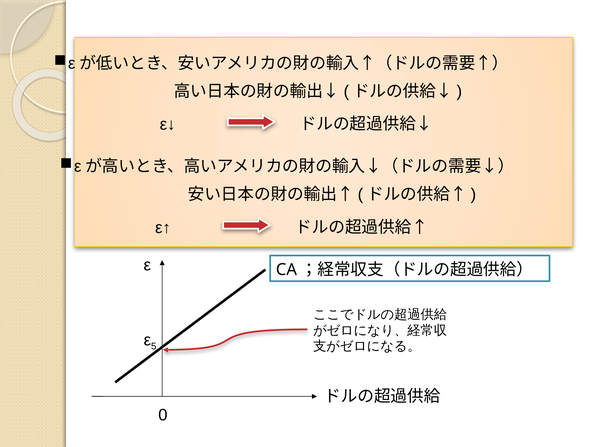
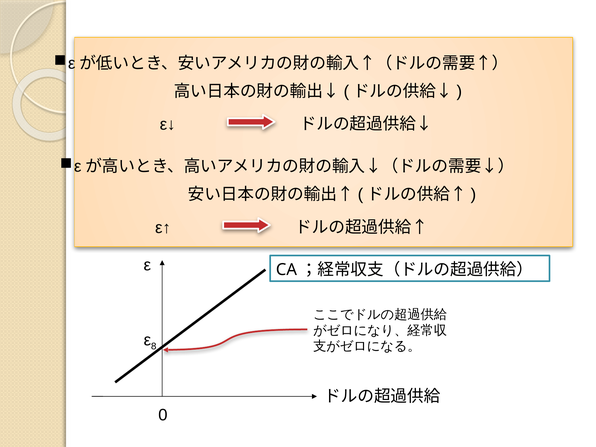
5: 5 -> 8
